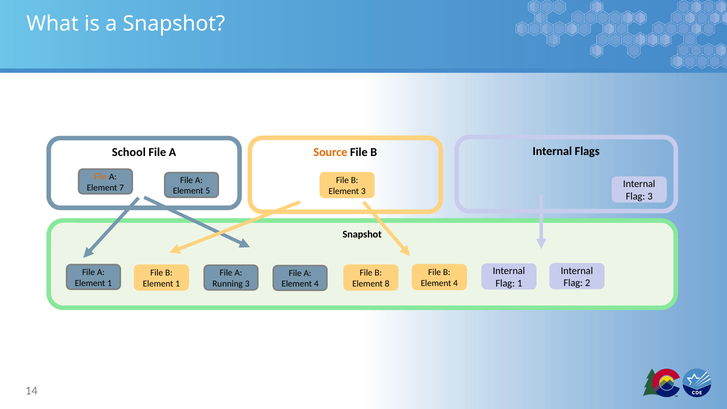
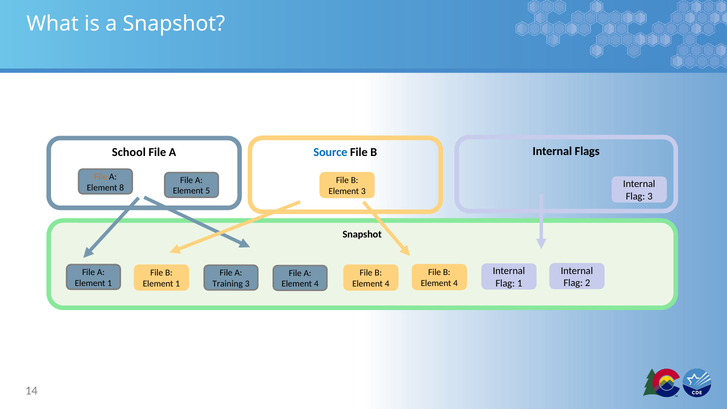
Source colour: orange -> blue
7: 7 -> 8
Running: Running -> Training
8 at (387, 284): 8 -> 4
